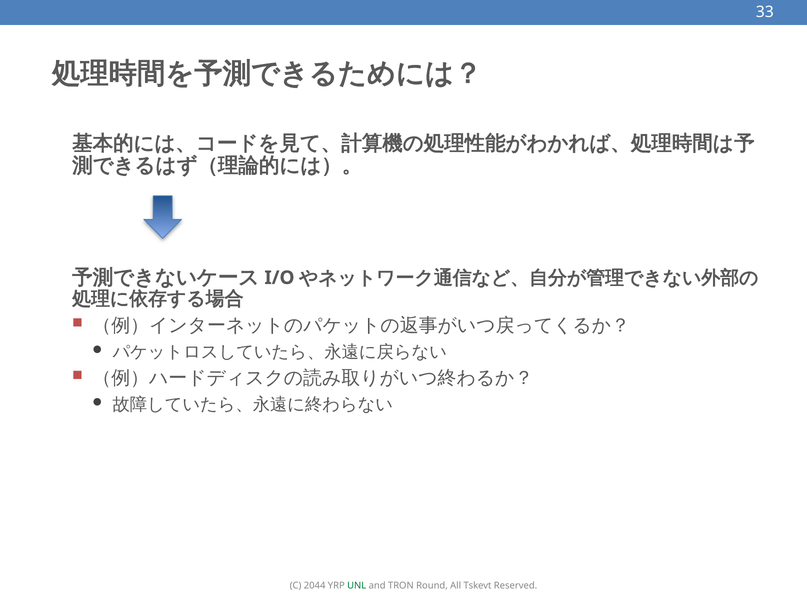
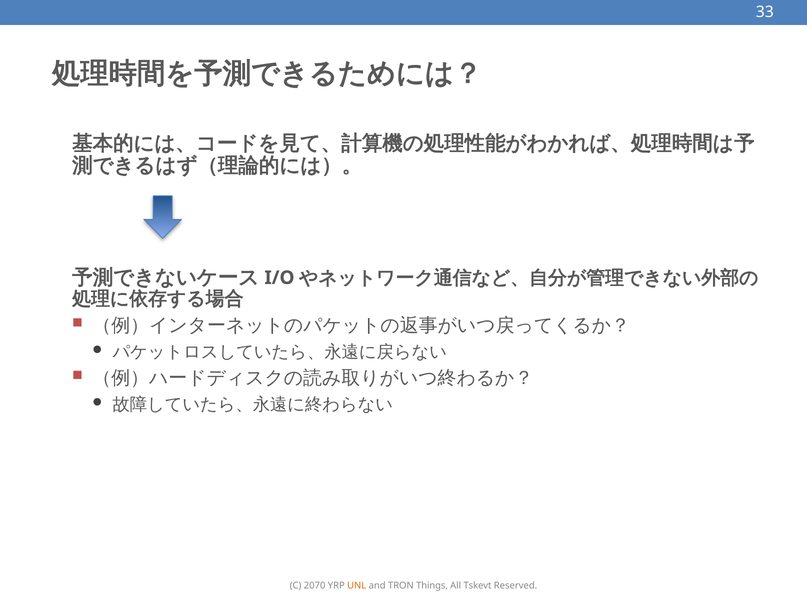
2044: 2044 -> 2070
UNL colour: green -> orange
Round: Round -> Things
